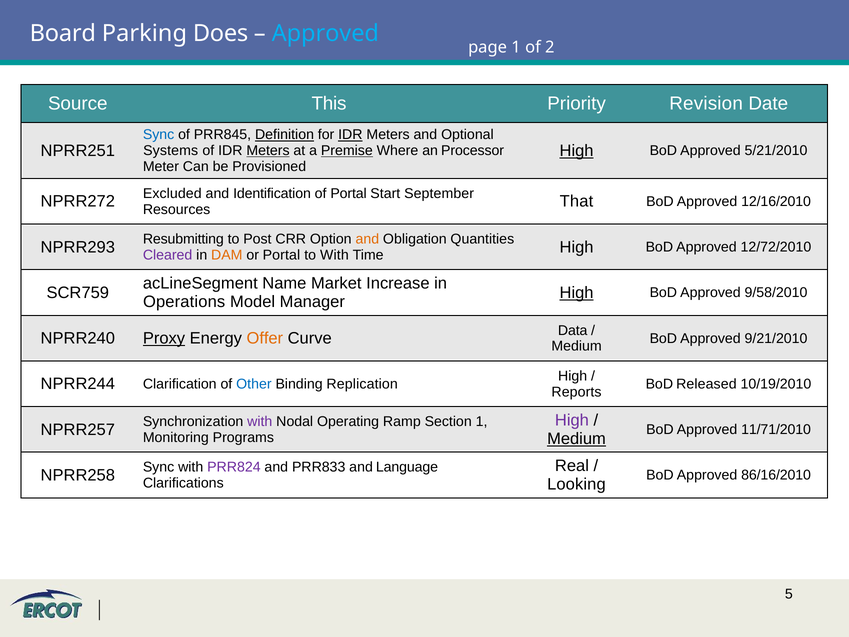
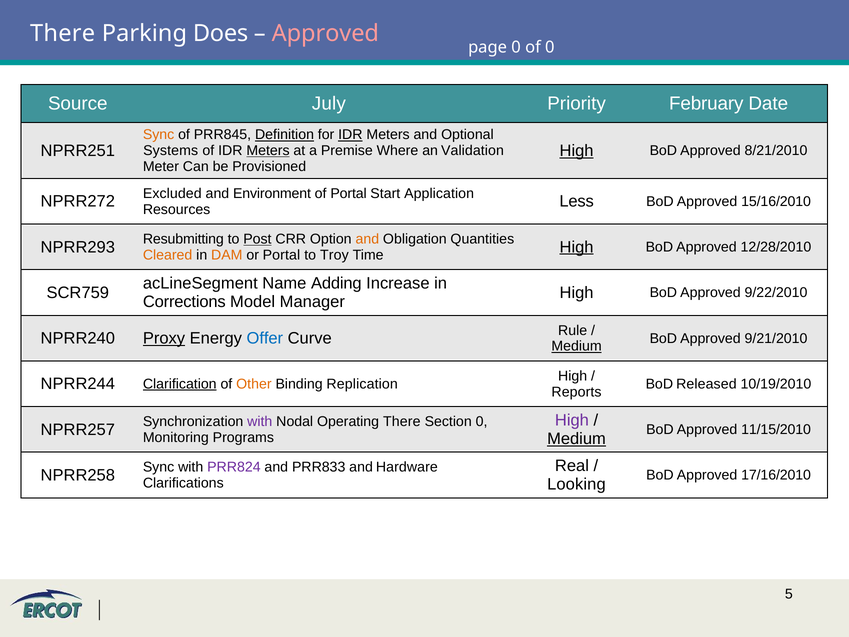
Board at (63, 33): Board -> There
Approved at (325, 33) colour: light blue -> pink
page 1: 1 -> 0
of 2: 2 -> 0
This: This -> July
Revision: Revision -> February
Sync at (159, 135) colour: blue -> orange
5/21/2010: 5/21/2010 -> 8/21/2010
Premise underline: present -> none
Processor: Processor -> Validation
Identification: Identification -> Environment
September: September -> Application
That: That -> Less
12/16/2010: 12/16/2010 -> 15/16/2010
Post underline: none -> present
Cleared colour: purple -> orange
to With: With -> Troy
High at (577, 247) underline: none -> present
12/72/2010: 12/72/2010 -> 12/28/2010
Market: Market -> Adding
High at (577, 293) underline: present -> none
9/58/2010: 9/58/2010 -> 9/22/2010
Operations: Operations -> Corrections
Offer colour: orange -> blue
Data: Data -> Rule
Medium at (577, 346) underline: none -> present
Clarification underline: none -> present
Other colour: blue -> orange
Operating Ramp: Ramp -> There
Section 1: 1 -> 0
11/71/2010: 11/71/2010 -> 11/15/2010
Language: Language -> Hardware
86/16/2010: 86/16/2010 -> 17/16/2010
